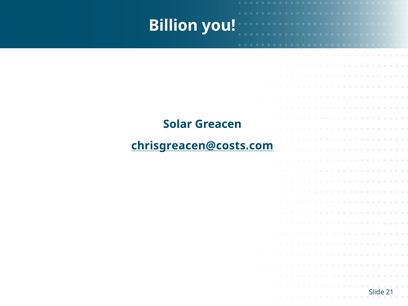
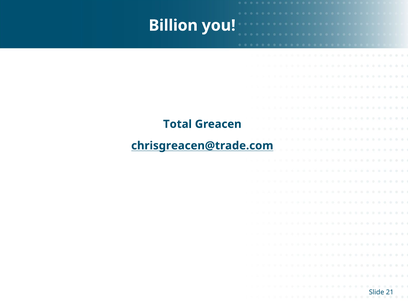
Solar: Solar -> Total
chrisgreacen@costs.com: chrisgreacen@costs.com -> chrisgreacen@trade.com
